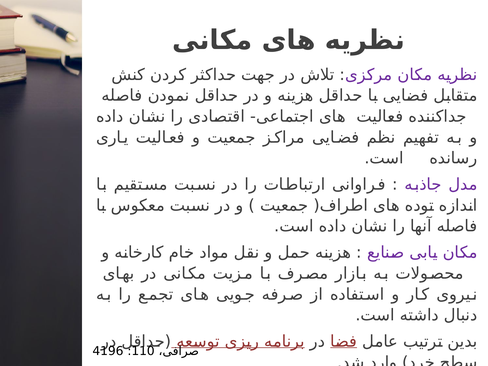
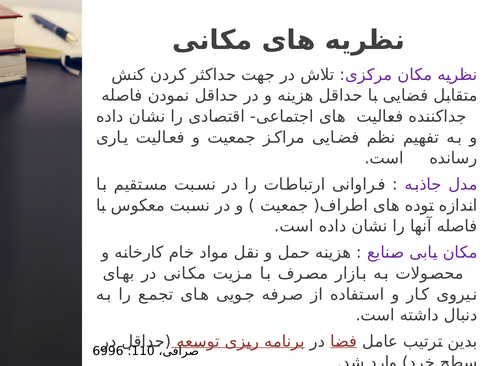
4196: 4196 -> 6996
